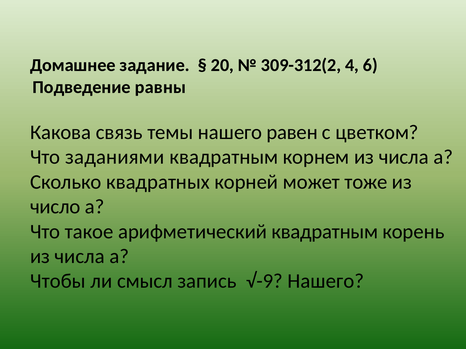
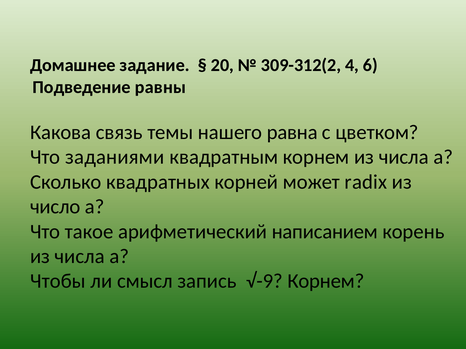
равен: равен -> равна
тоже: тоже -> radix
арифметический квадратным: квадратным -> написанием
√-9 Нашего: Нашего -> Корнем
